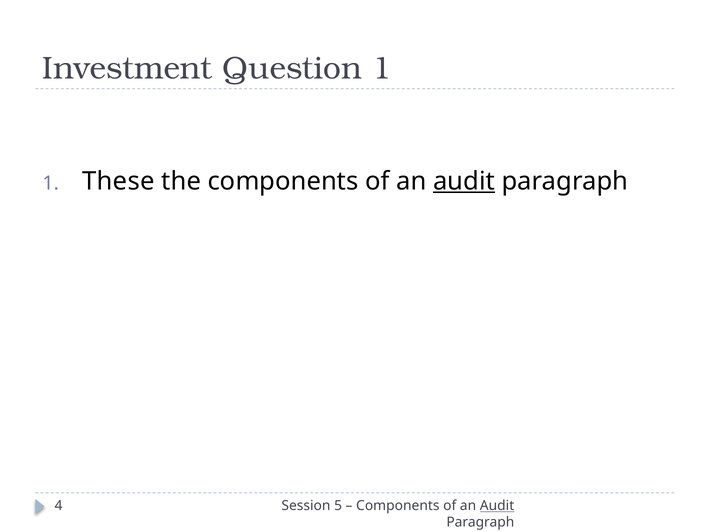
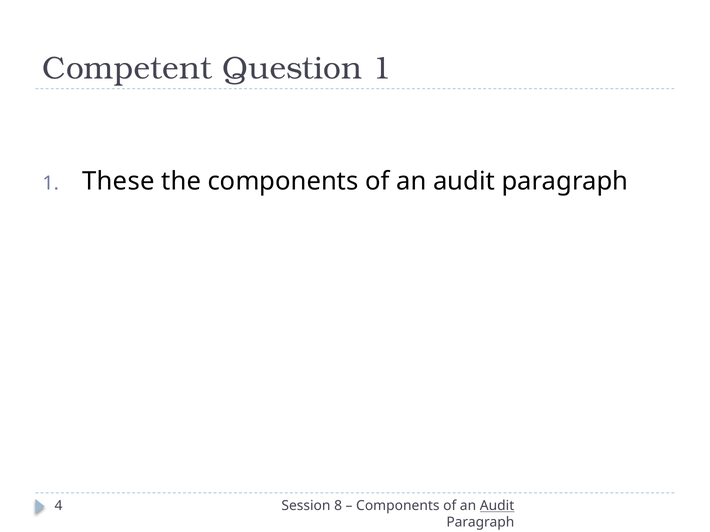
Investment: Investment -> Competent
audit at (464, 182) underline: present -> none
5: 5 -> 8
